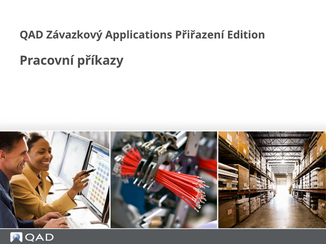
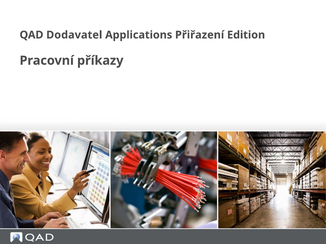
Závazkový: Závazkový -> Dodavatel
